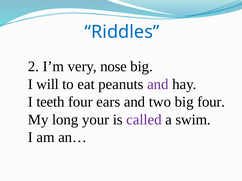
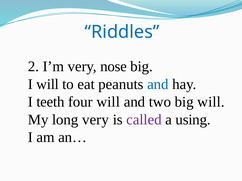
and at (158, 84) colour: purple -> blue
four ears: ears -> will
big four: four -> will
long your: your -> very
swim: swim -> using
